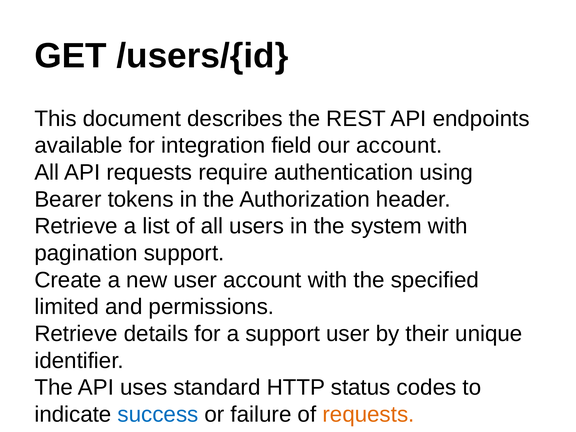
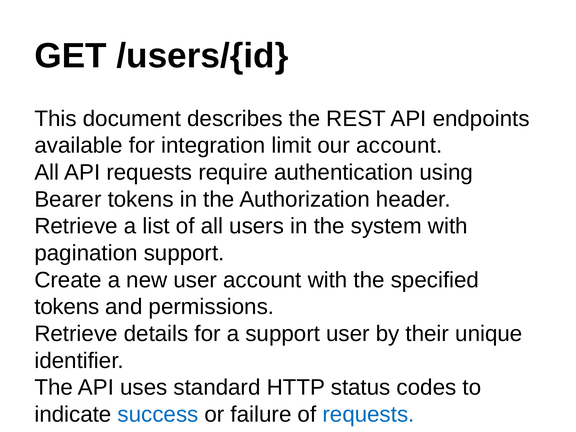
field: field -> limit
limited at (67, 307): limited -> tokens
requests at (368, 414) colour: orange -> blue
